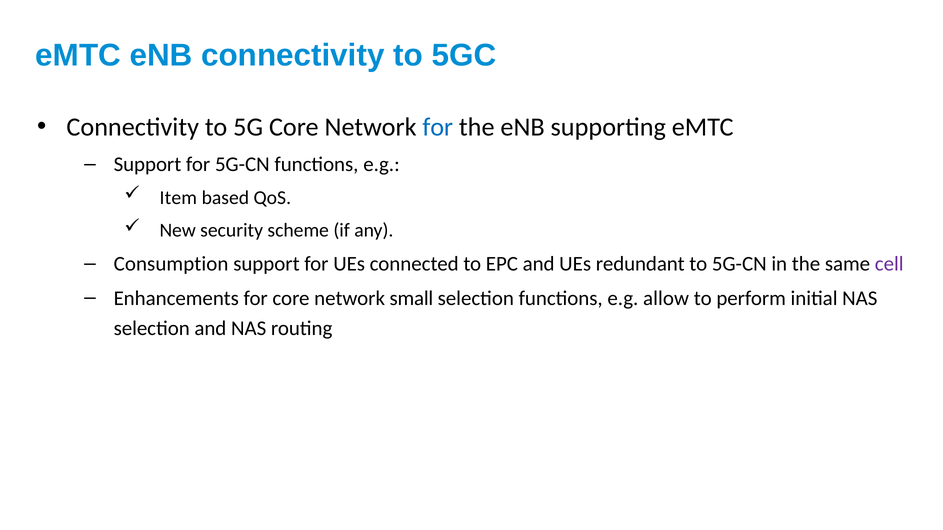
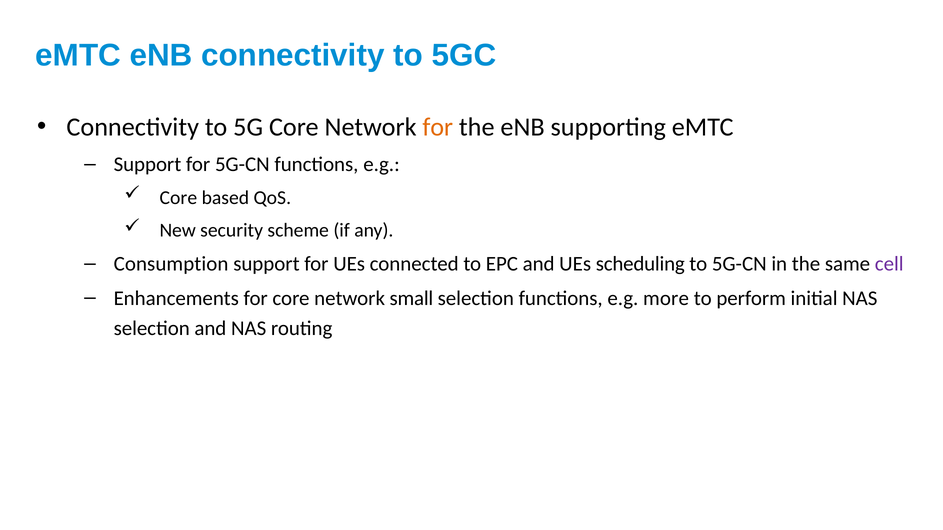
for at (438, 127) colour: blue -> orange
Item at (178, 198): Item -> Core
redundant: redundant -> scheduling
allow: allow -> more
